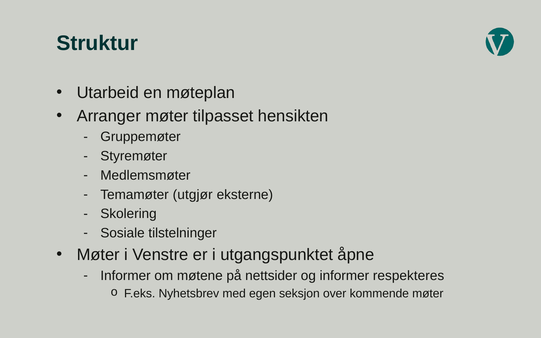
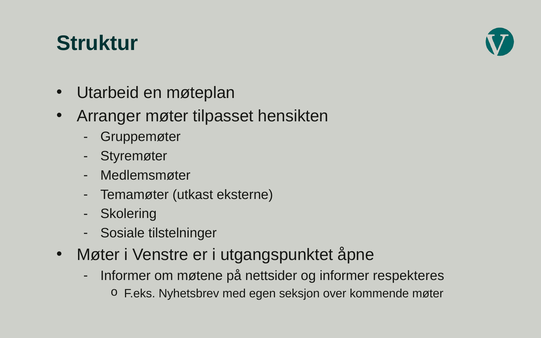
utgjør: utgjør -> utkast
